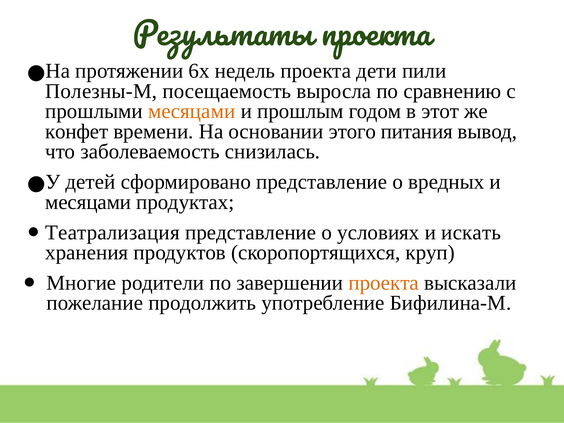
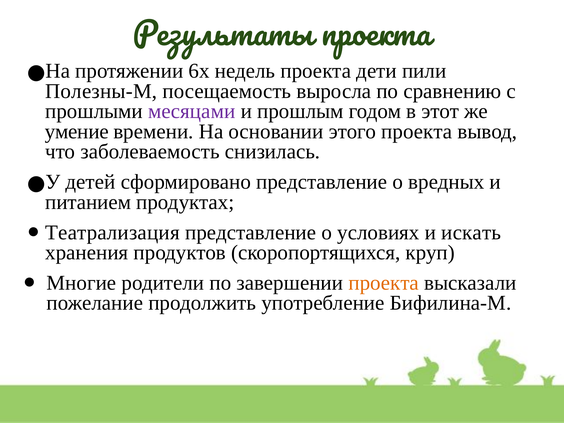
месяцами at (192, 111) colour: orange -> purple
конфет: конфет -> умение
этого питания: питания -> проекта
месяцами at (88, 202): месяцами -> питанием
